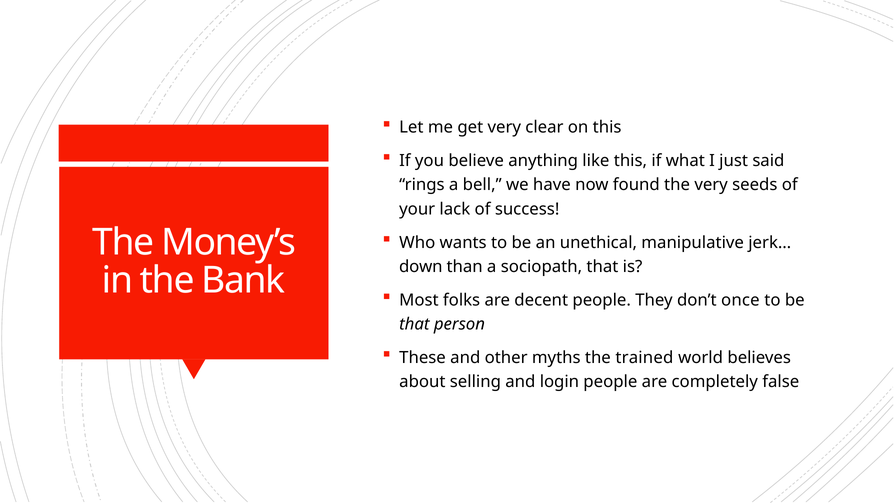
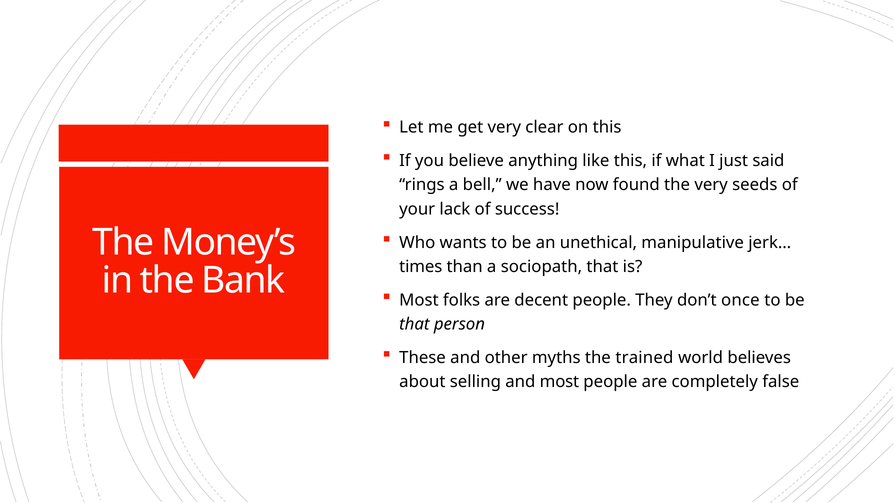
down: down -> times
and login: login -> most
